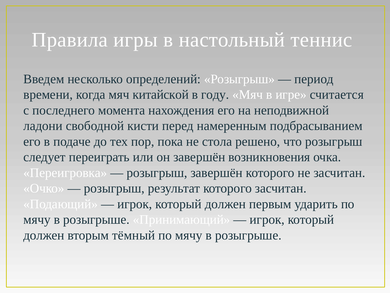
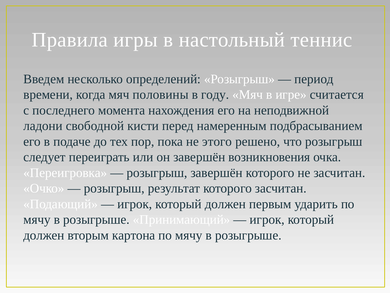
китайской: китайской -> половины
стола: стола -> этого
тёмный: тёмный -> картона
